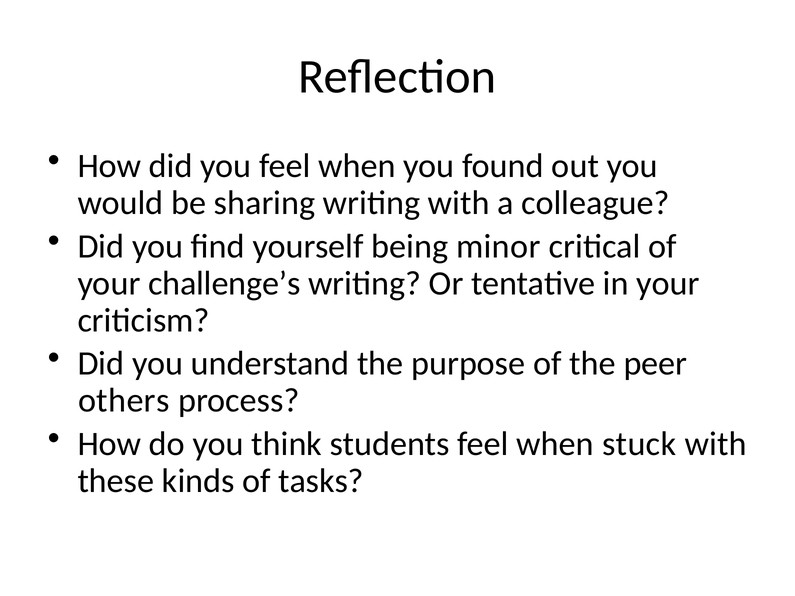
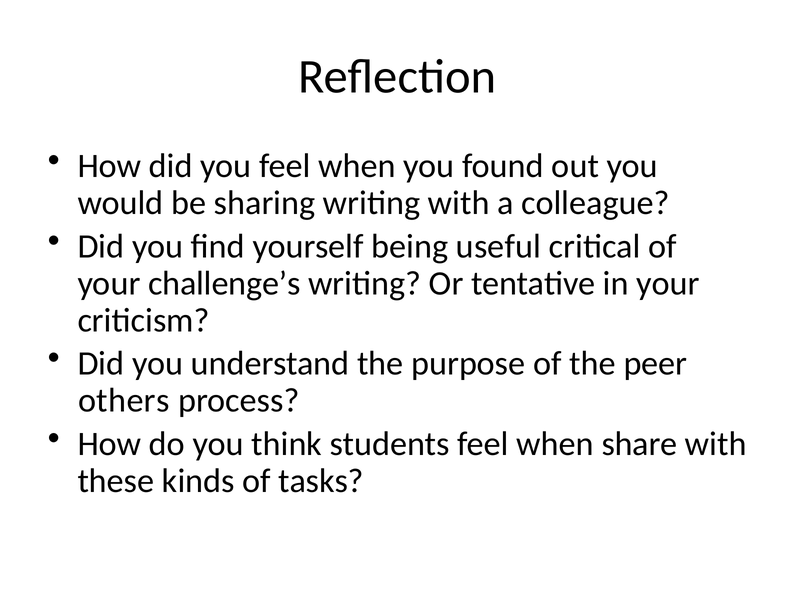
minor: minor -> useful
stuck: stuck -> share
